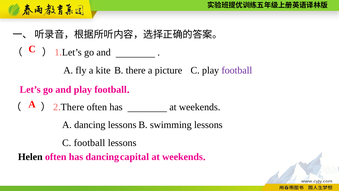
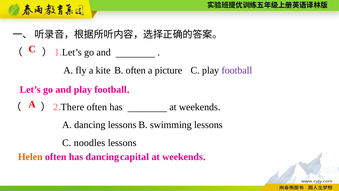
B there: there -> often
C football: football -> noodles
Helen colour: black -> orange
